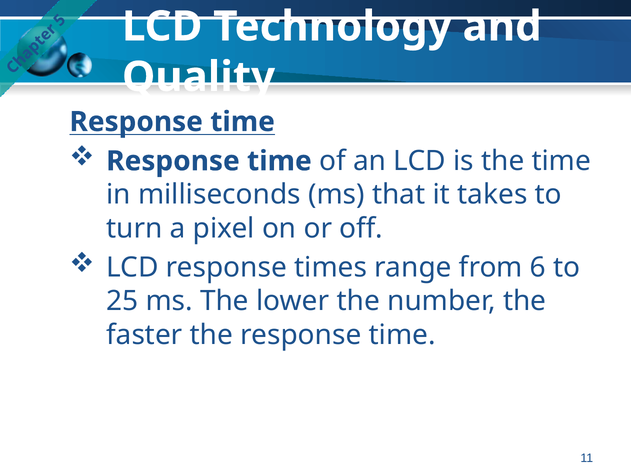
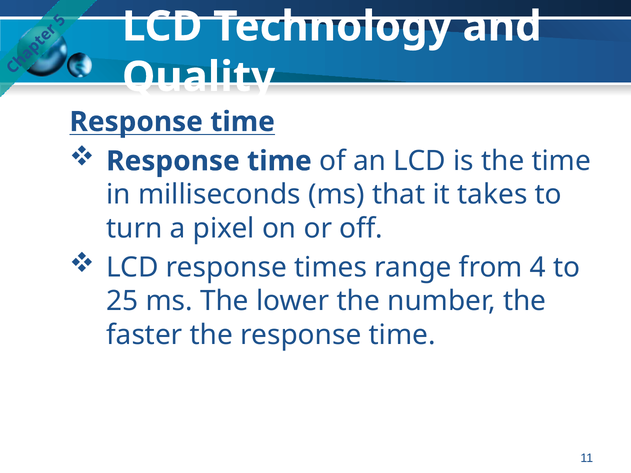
6: 6 -> 4
